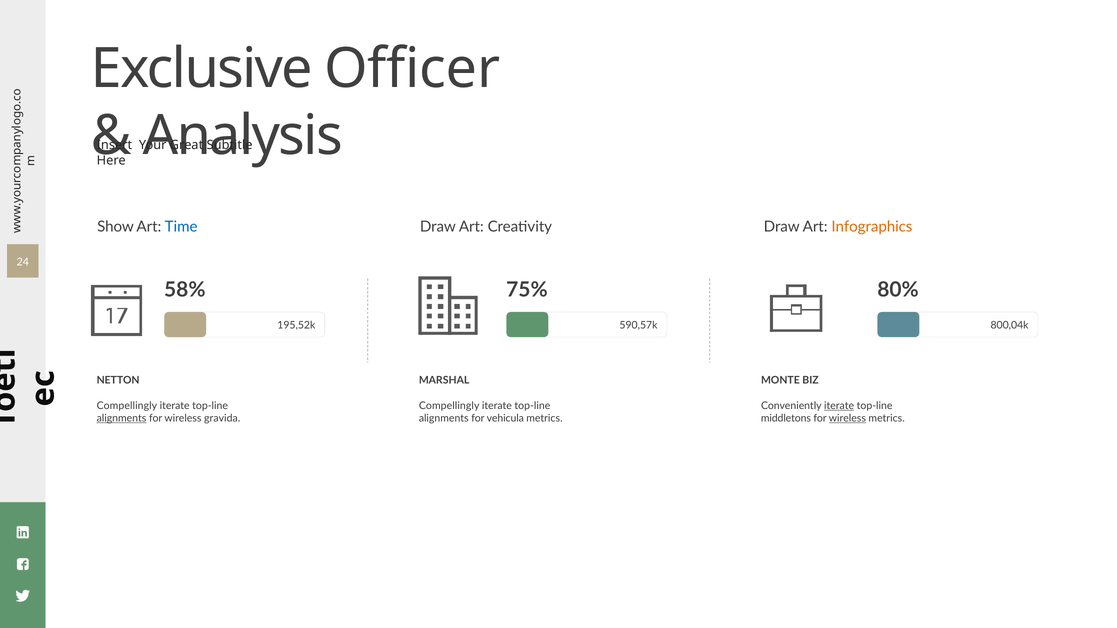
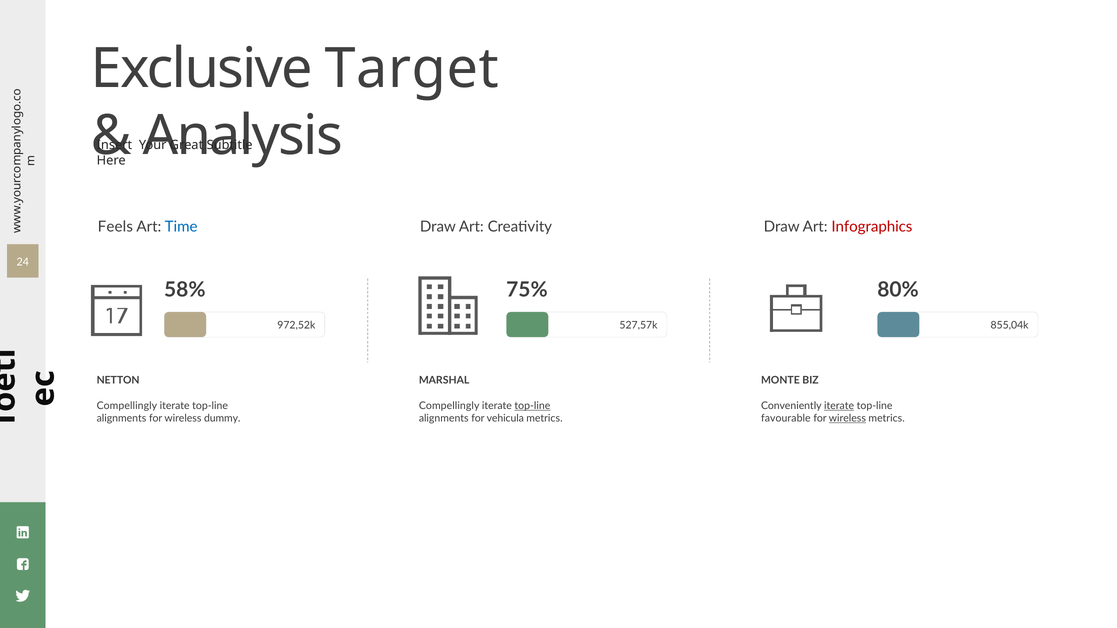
Officer: Officer -> Target
Show: Show -> Feels
Infographics colour: orange -> red
195,52k: 195,52k -> 972,52k
590,57k: 590,57k -> 527,57k
800,04k: 800,04k -> 855,04k
top-line at (532, 406) underline: none -> present
alignments at (121, 418) underline: present -> none
gravida: gravida -> dummy
middletons: middletons -> favourable
